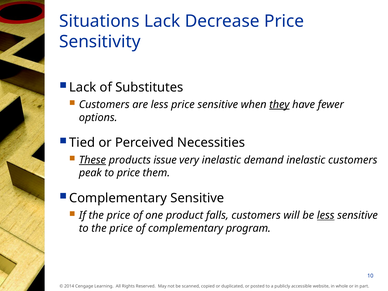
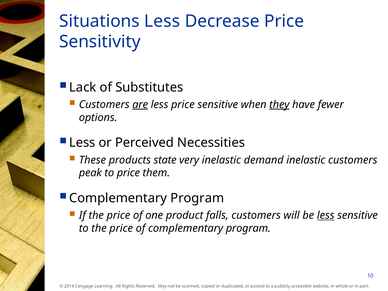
Situations Lack: Lack -> Less
are underline: none -> present
Tied at (82, 143): Tied -> Less
These underline: present -> none
issue: issue -> state
Sensitive at (197, 198): Sensitive -> Program
